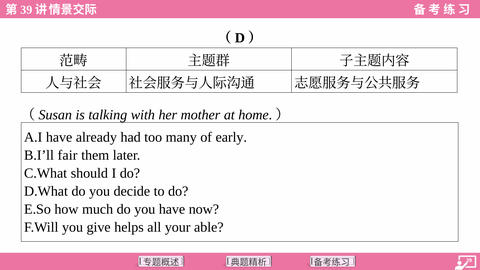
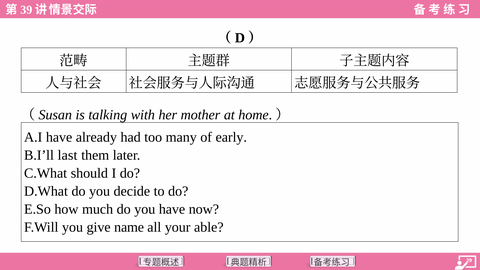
fair: fair -> last
helps: helps -> name
